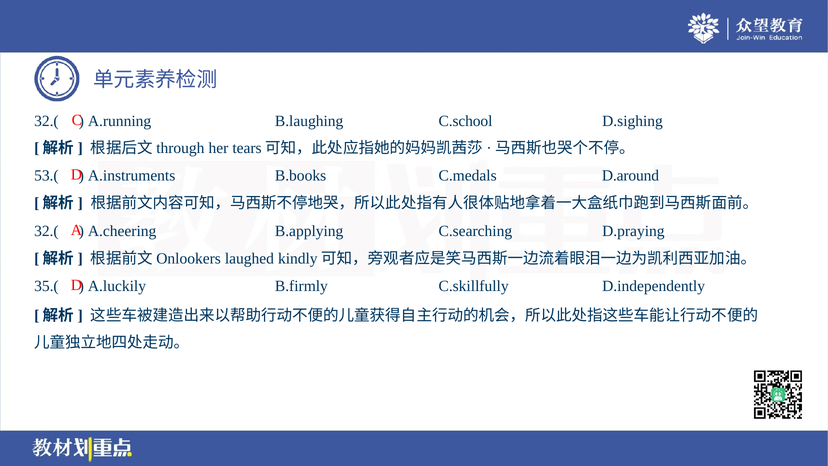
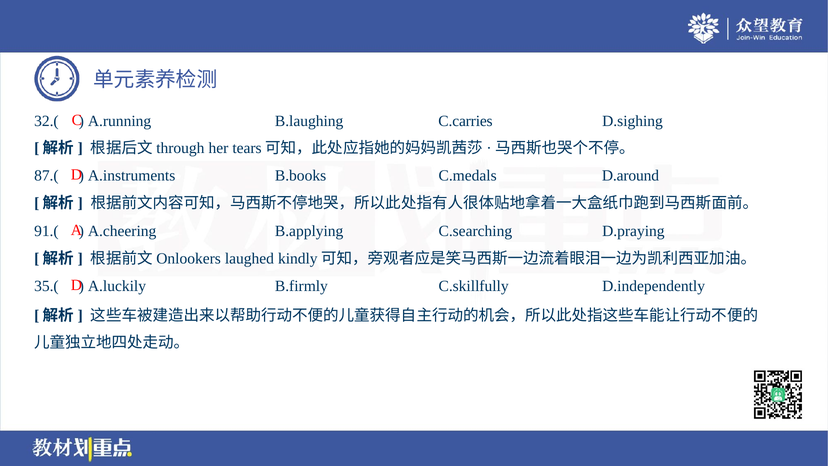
C.school: C.school -> C.carries
53.(: 53.( -> 87.(
32.( at (46, 231): 32.( -> 91.(
